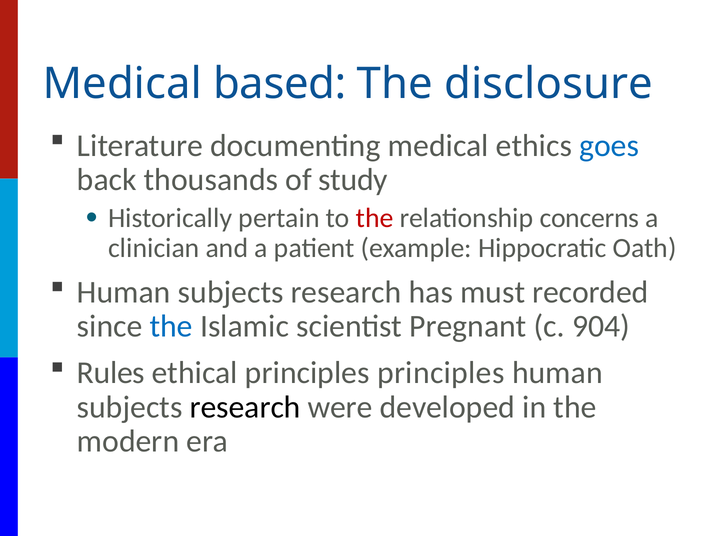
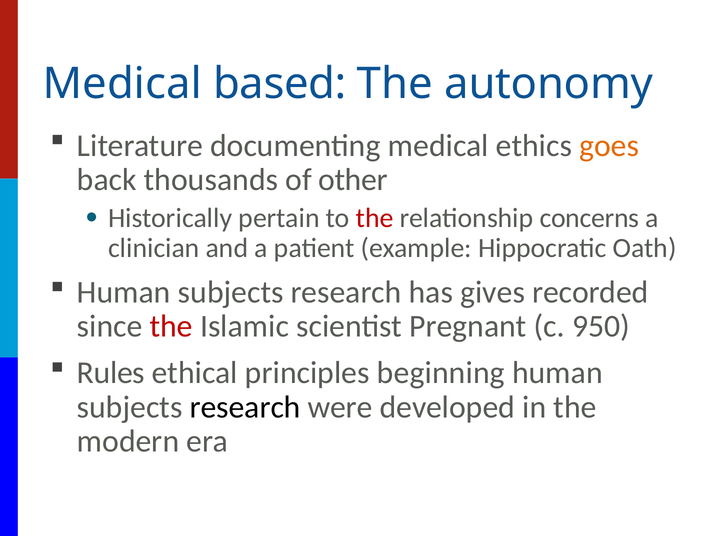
disclosure: disclosure -> autonomy
goes colour: blue -> orange
study: study -> other
must: must -> gives
the at (171, 327) colour: blue -> red
904: 904 -> 950
principles principles: principles -> beginning
